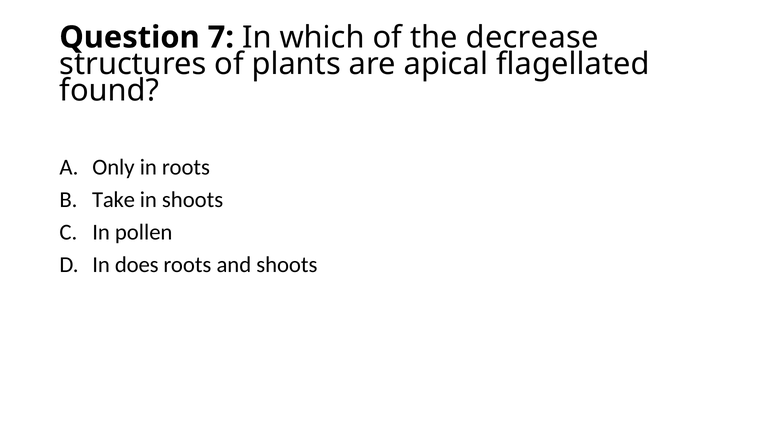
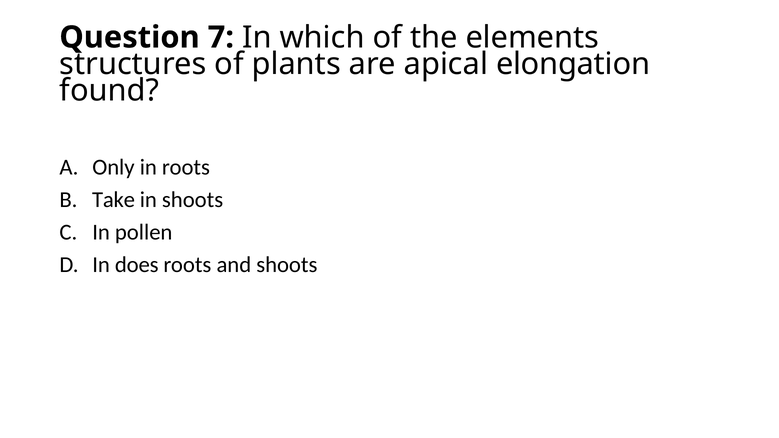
decrease: decrease -> elements
flagellated: flagellated -> elongation
